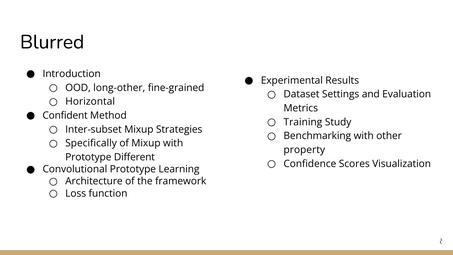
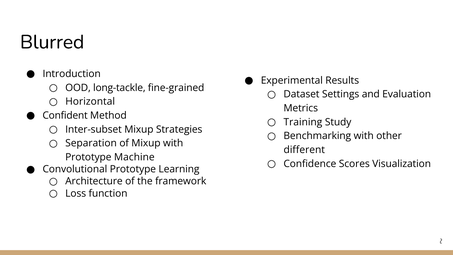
long-other: long-other -> long-tackle
Specifically: Specifically -> Separation
property: property -> different
Different: Different -> Machine
